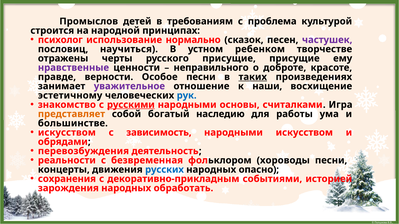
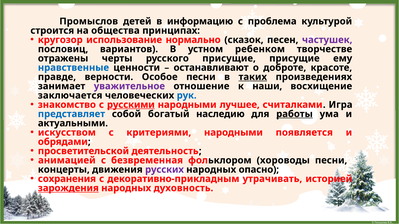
требованиям: требованиям -> информацию
народной: народной -> общества
психолог: психолог -> кругозор
научиться: научиться -> вариантов
нравственные colour: purple -> blue
неправильного: неправильного -> останавливают
эстетичному: эстетичному -> заключается
основы: основы -> лучшее
представляет colour: orange -> blue
работы underline: none -> present
большинстве: большинстве -> актуальными
зависимость: зависимость -> критериями
народными искусством: искусством -> появляется
перевозбуждения: перевозбуждения -> просветительской
реальности: реальности -> анимацией
русских colour: blue -> purple
событиями: событиями -> утрачивать
зарождения underline: none -> present
обработать: обработать -> духовность
